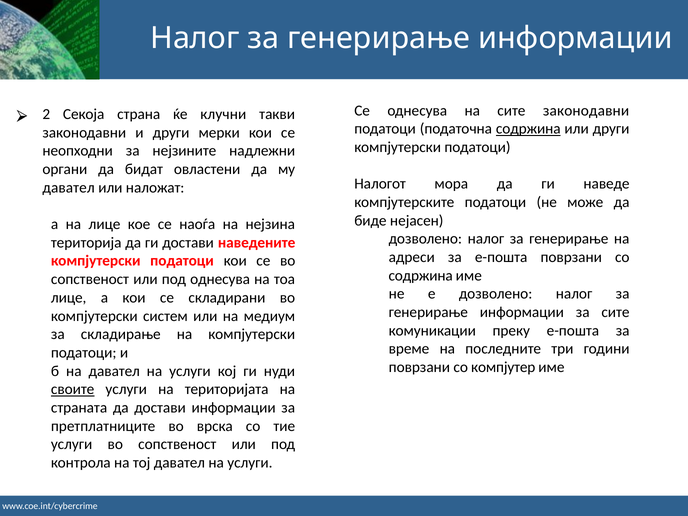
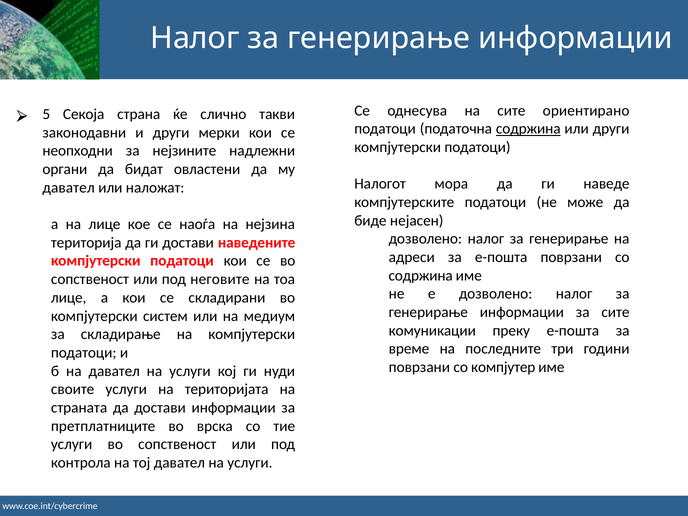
сите законодавни: законодавни -> ориентирано
2: 2 -> 5
клучни: клучни -> слично
под однесува: однесува -> неговите
своите underline: present -> none
